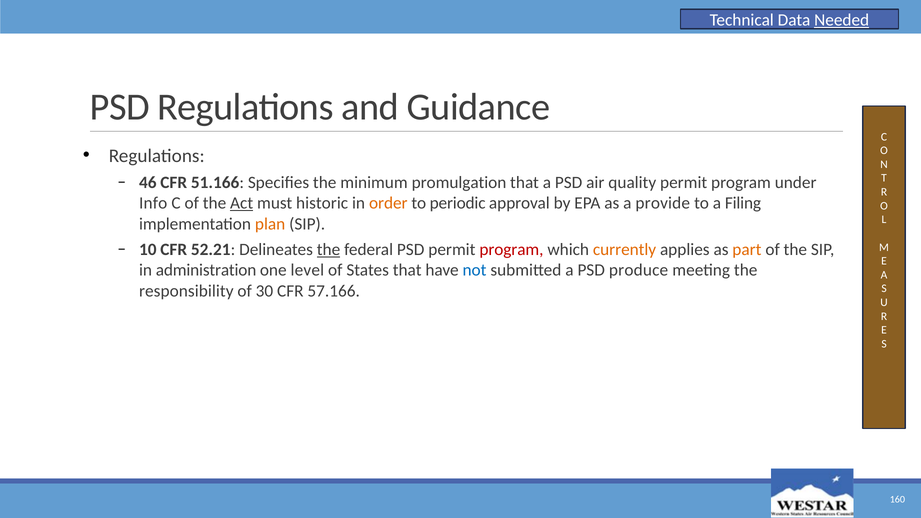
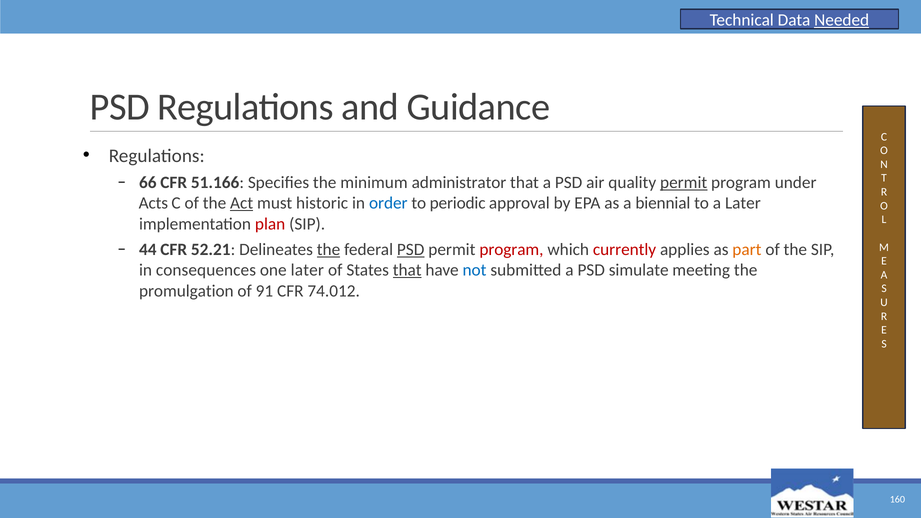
46: 46 -> 66
promulgation: promulgation -> administrator
permit at (684, 182) underline: none -> present
Info: Info -> Acts
order colour: orange -> blue
provide: provide -> biennial
a Filing: Filing -> Later
plan colour: orange -> red
10: 10 -> 44
PSD at (411, 250) underline: none -> present
currently colour: orange -> red
administration: administration -> consequences
one level: level -> later
that at (407, 270) underline: none -> present
produce: produce -> simulate
responsibility: responsibility -> promulgation
30: 30 -> 91
57.166: 57.166 -> 74.012
